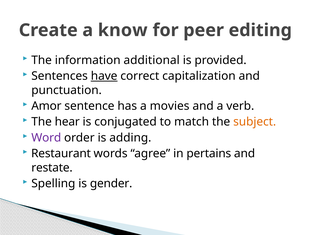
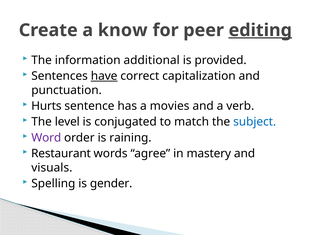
editing underline: none -> present
Amor: Amor -> Hurts
hear: hear -> level
subject colour: orange -> blue
adding: adding -> raining
pertains: pertains -> mastery
restate: restate -> visuals
